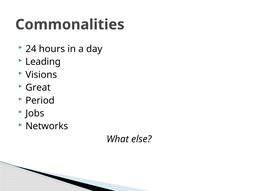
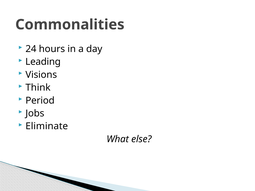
Great: Great -> Think
Networks: Networks -> Eliminate
